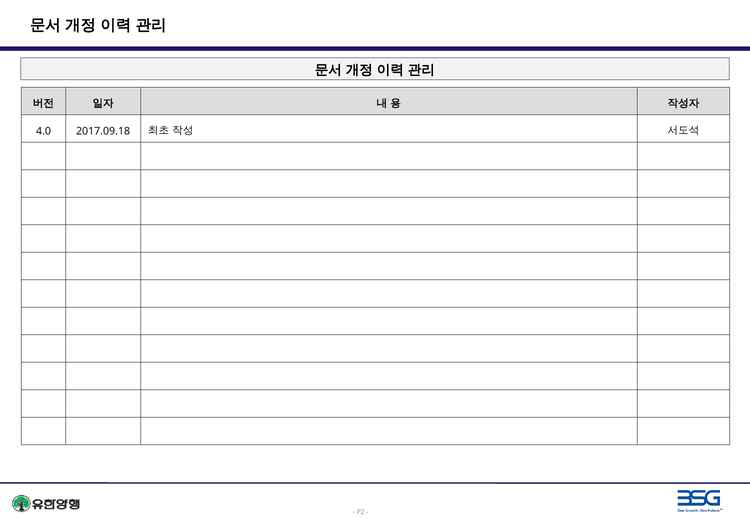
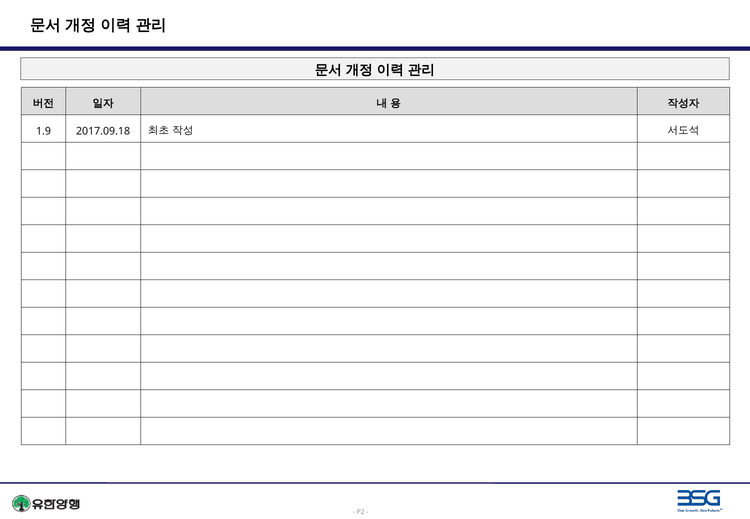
4.0: 4.0 -> 1.9
